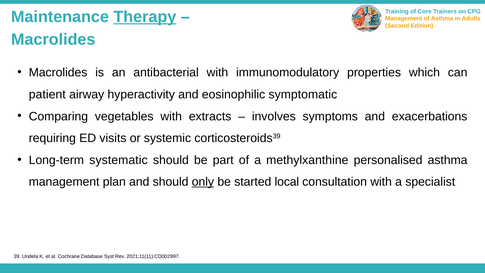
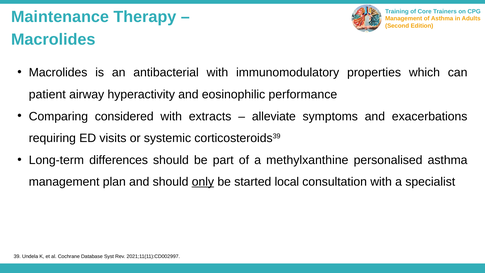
Therapy underline: present -> none
symptomatic: symptomatic -> performance
vegetables: vegetables -> considered
involves: involves -> alleviate
systematic: systematic -> differences
